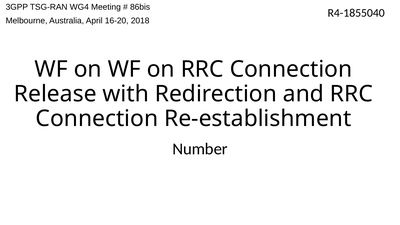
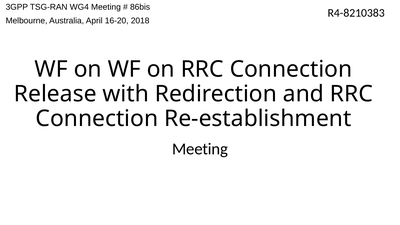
R4-1855040: R4-1855040 -> R4-8210383
Number at (200, 149): Number -> Meeting
